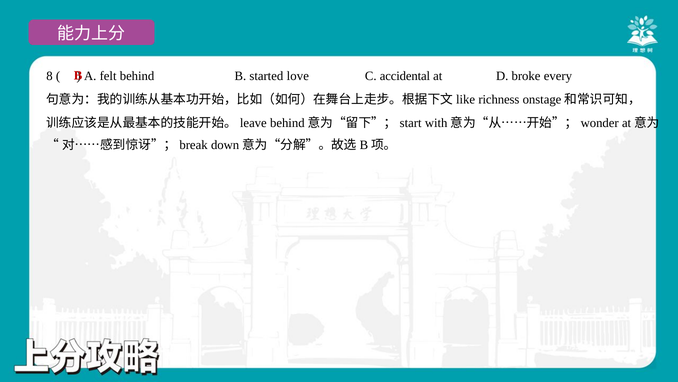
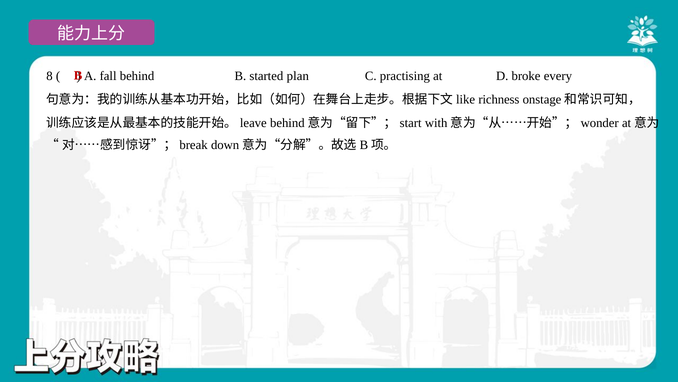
felt: felt -> fall
love: love -> plan
accidental: accidental -> practising
